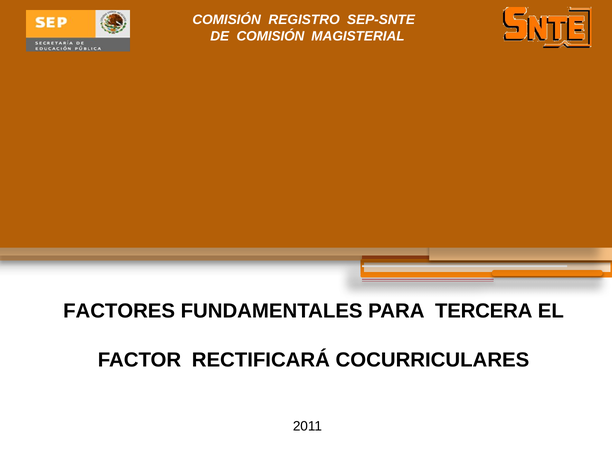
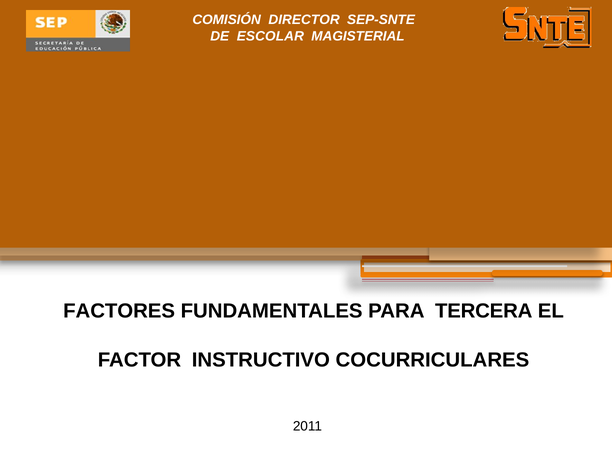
REGISTRO: REGISTRO -> DIRECTOR
DE COMISIÓN: COMISIÓN -> ESCOLAR
RECTIFICARÁ: RECTIFICARÁ -> INSTRUCTIVO
